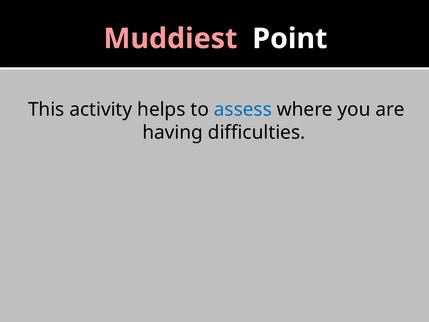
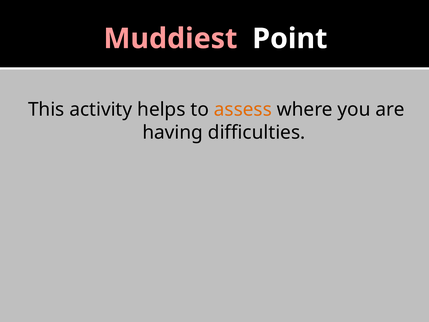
assess colour: blue -> orange
